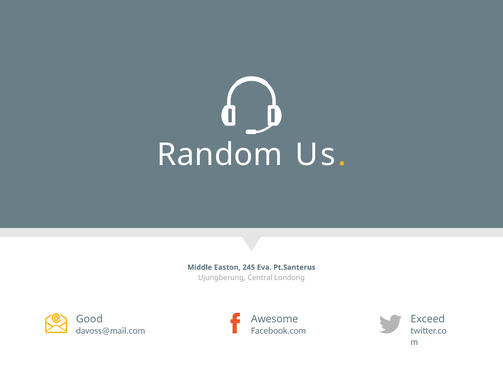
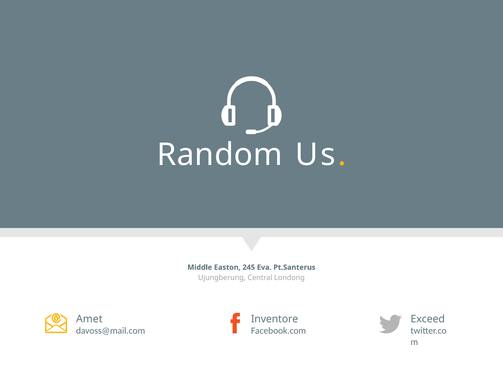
Good: Good -> Amet
Awesome: Awesome -> Inventore
